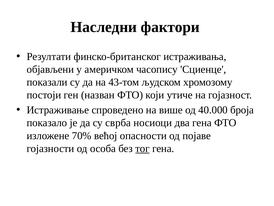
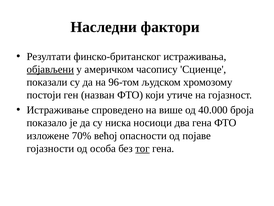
објављени underline: none -> present
43-том: 43-том -> 96-том
сврба: сврба -> ниска
